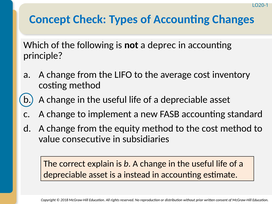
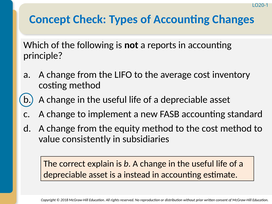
deprec: deprec -> reports
consecutive: consecutive -> consistently
